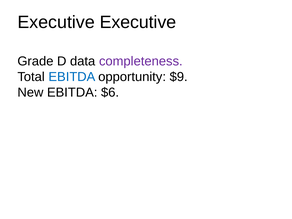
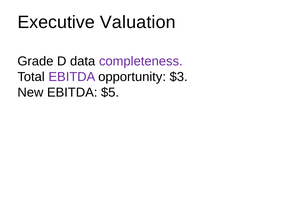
Executive Executive: Executive -> Valuation
EBITDA at (72, 77) colour: blue -> purple
$9: $9 -> $3
$6: $6 -> $5
